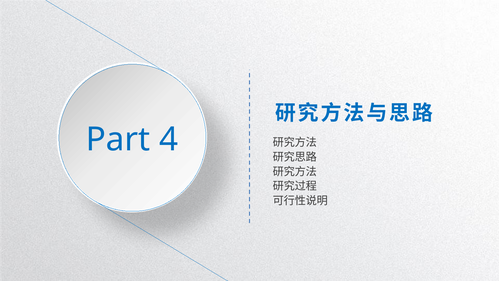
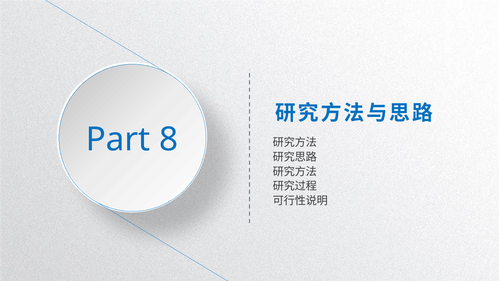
4: 4 -> 8
